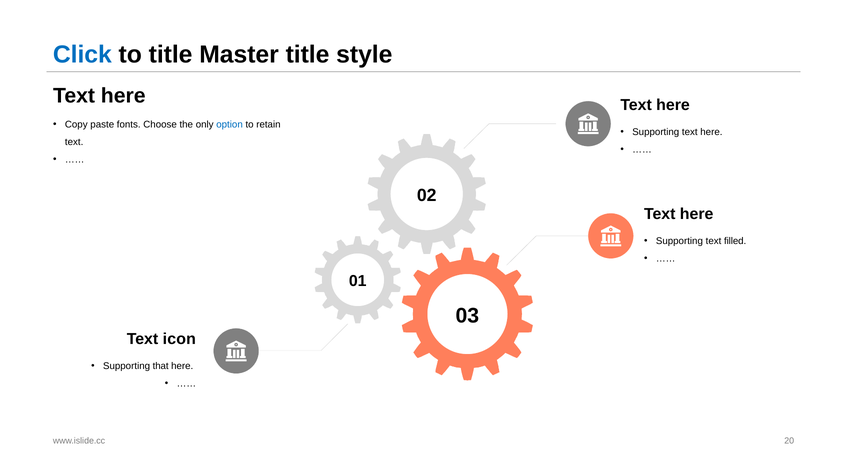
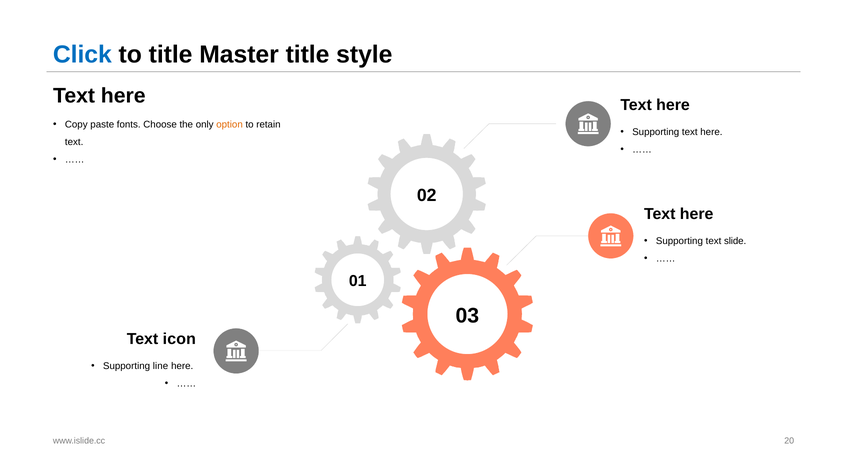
option colour: blue -> orange
filled: filled -> slide
that: that -> line
